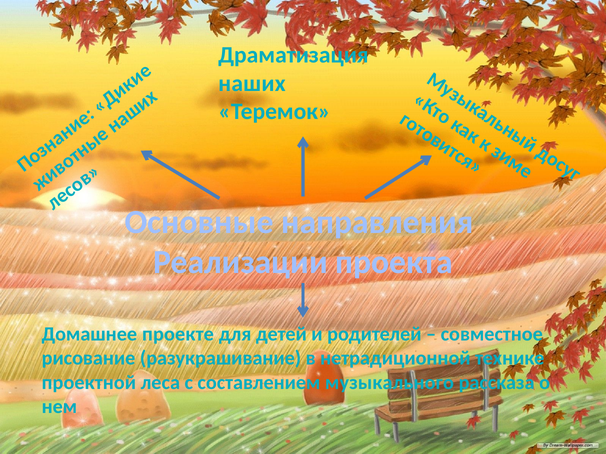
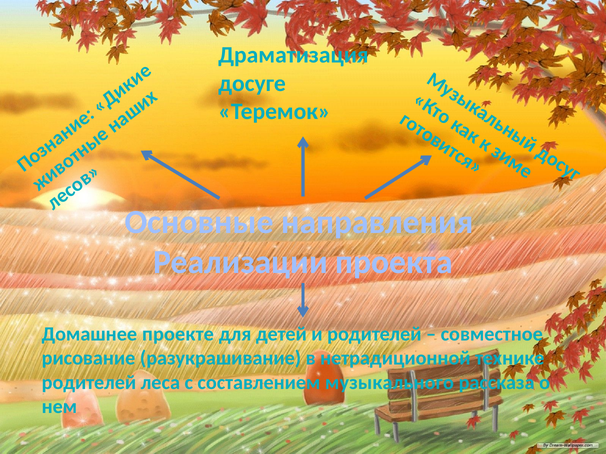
наших: наших -> досуге
проектной at (89, 383): проектной -> родителей
